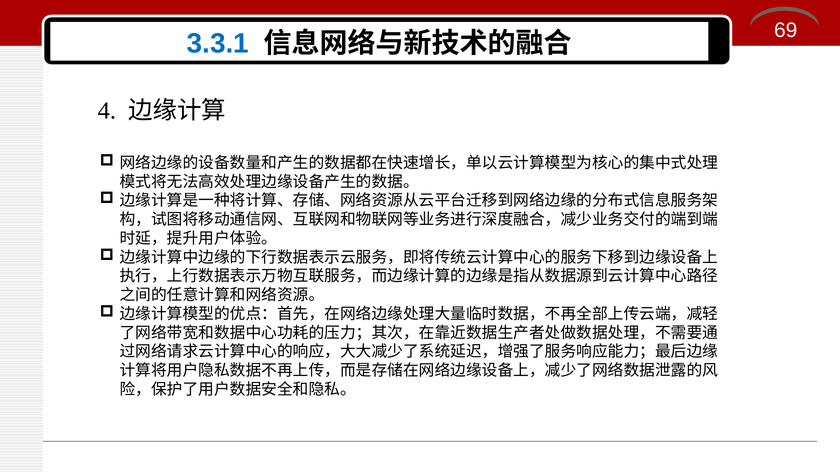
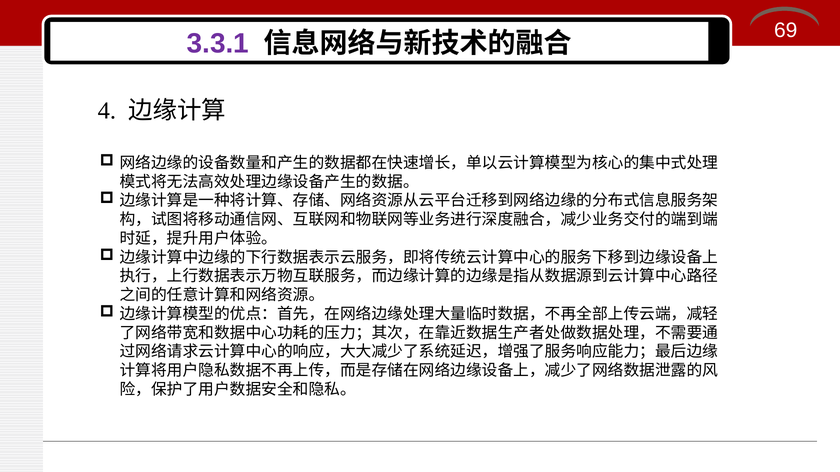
3.3.1 colour: blue -> purple
